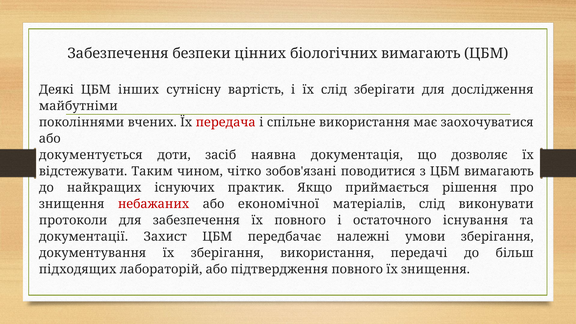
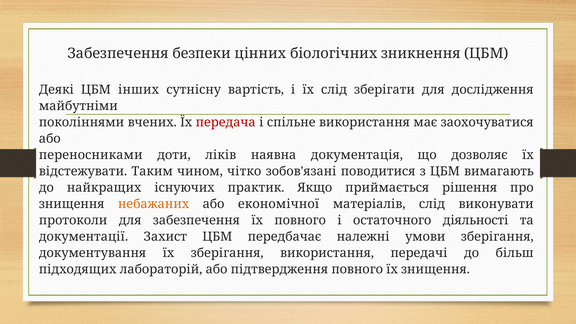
біологічних вимагають: вимагають -> зникнення
документується: документується -> переносниками
засіб: засіб -> ліків
небажаних colour: red -> orange
існування: існування -> діяльності
